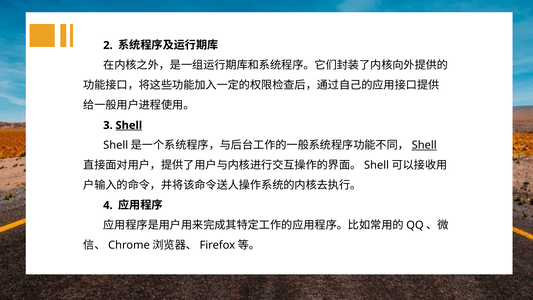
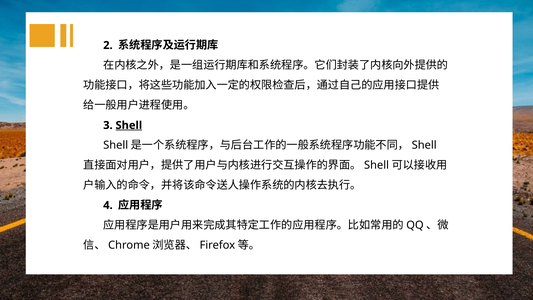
Shell at (424, 145) underline: present -> none
